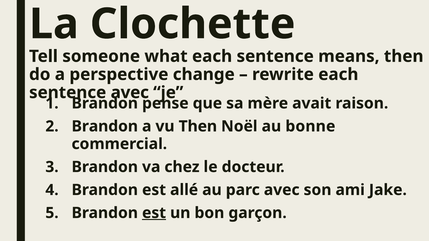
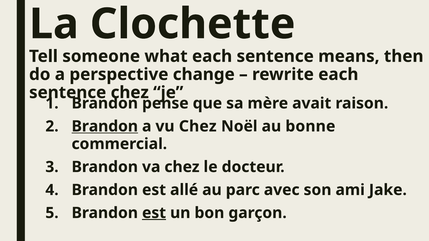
avec at (130, 93): avec -> chez
Brandon at (105, 126) underline: none -> present
vu Then: Then -> Chez
